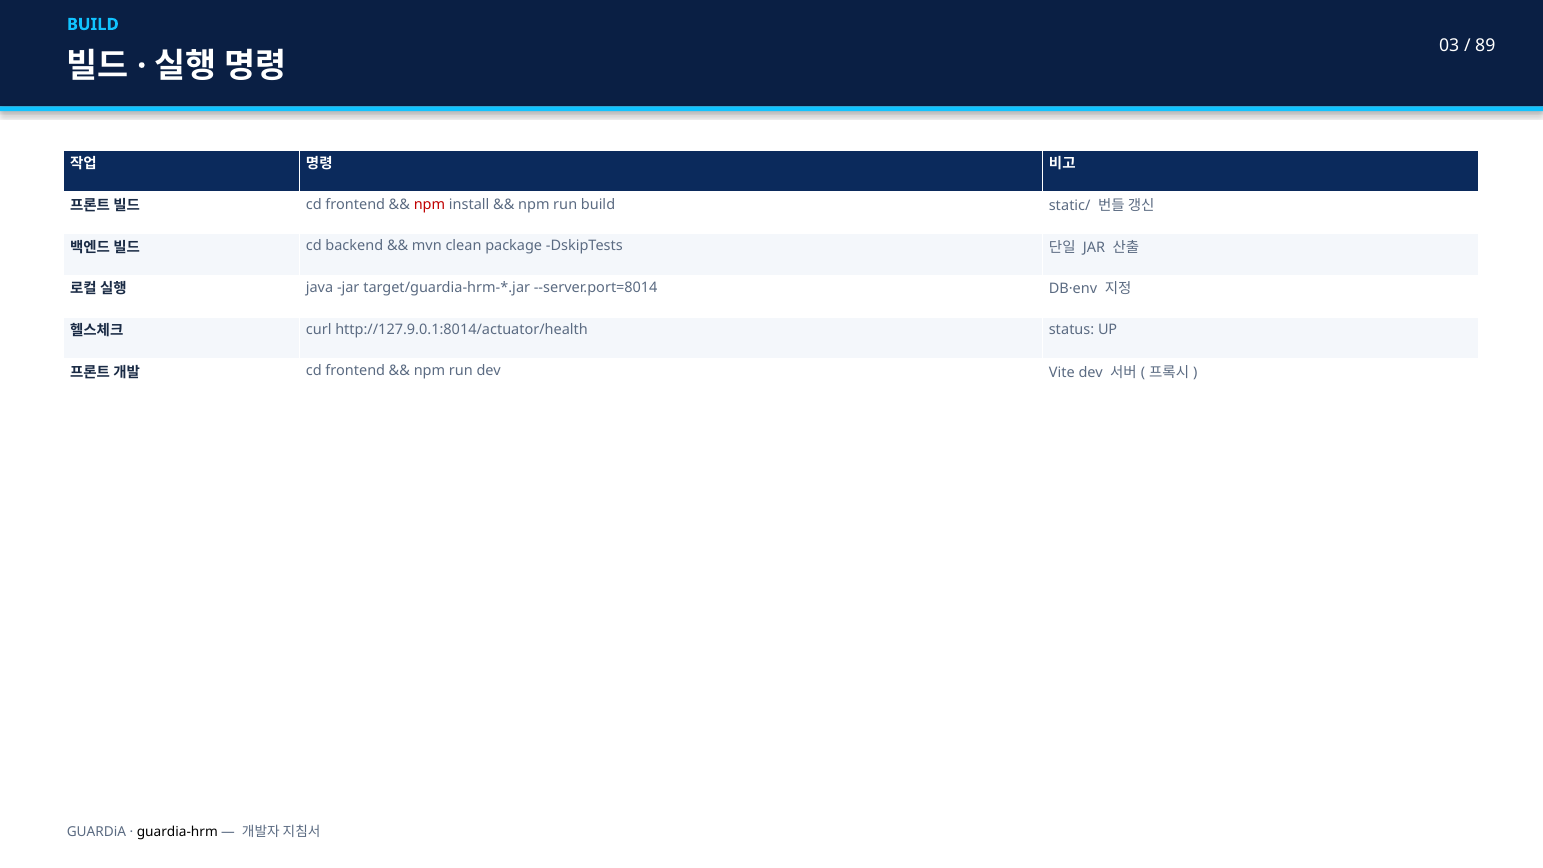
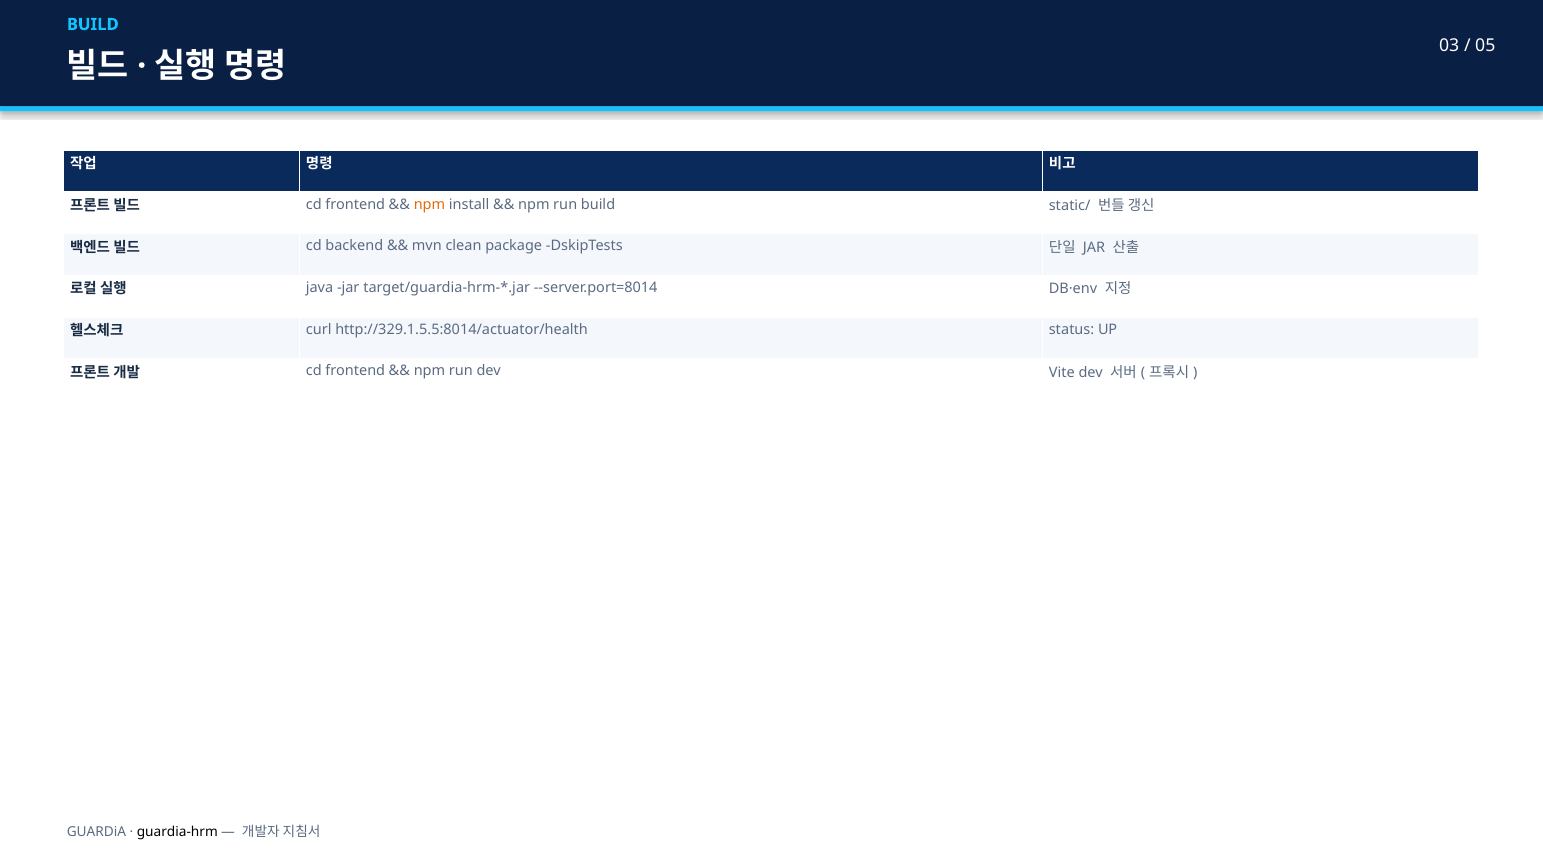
89: 89 -> 05
npm at (429, 204) colour: red -> orange
http://127.9.0.1:8014/actuator/health: http://127.9.0.1:8014/actuator/health -> http://329.1.5.5:8014/actuator/health
